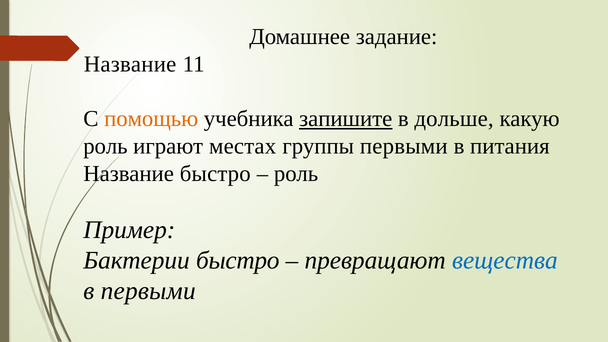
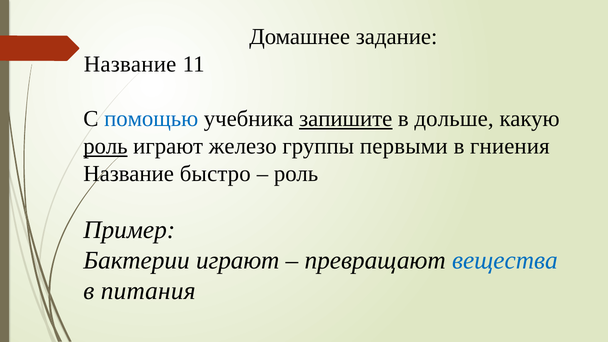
помощью colour: orange -> blue
роль at (105, 146) underline: none -> present
местах: местах -> железо
питания: питания -> гниения
Бактерии быстро: быстро -> играют
в первыми: первыми -> питания
